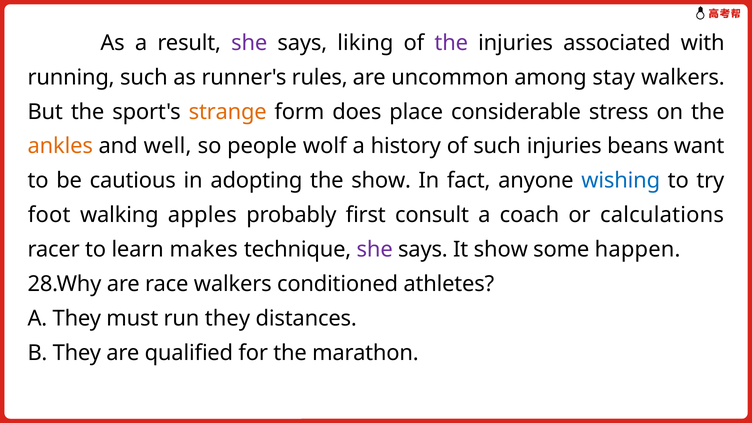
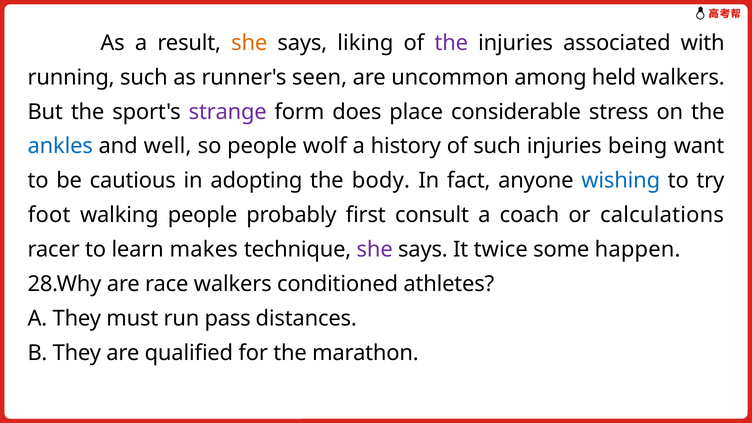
she at (249, 43) colour: purple -> orange
rules: rules -> seen
stay: stay -> held
strange colour: orange -> purple
ankles colour: orange -> blue
beans: beans -> being
the show: show -> body
walking apples: apples -> people
It show: show -> twice
run they: they -> pass
